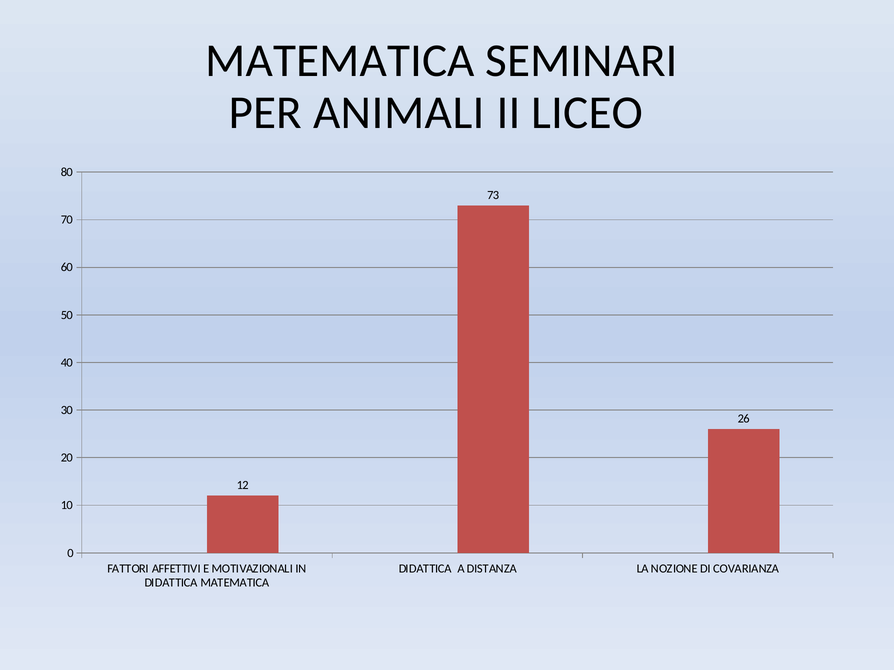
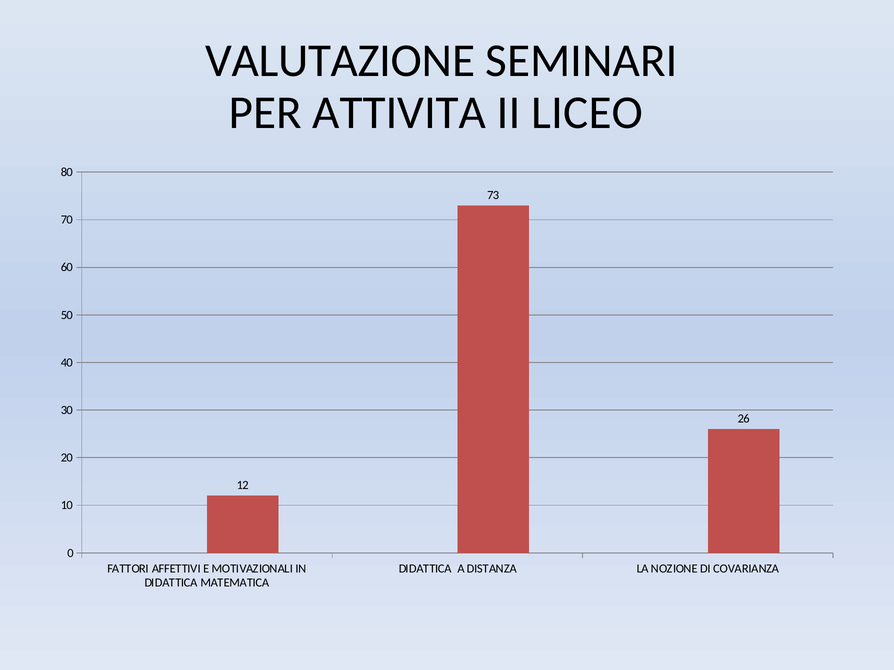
MATEMATICA at (340, 61): MATEMATICA -> VALUTAZIONE
ANIMALI: ANIMALI -> ATTIVITA
